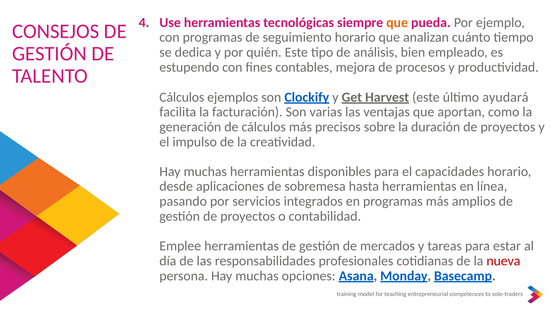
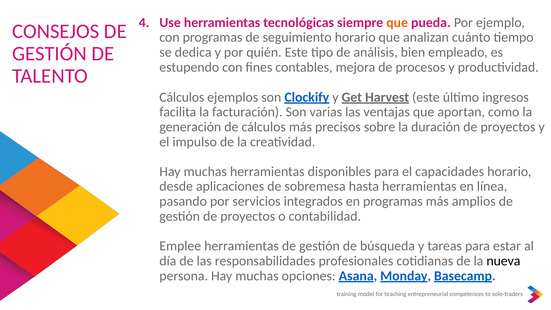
ayudará: ayudará -> ingresos
mercados: mercados -> búsqueda
nueva colour: red -> black
